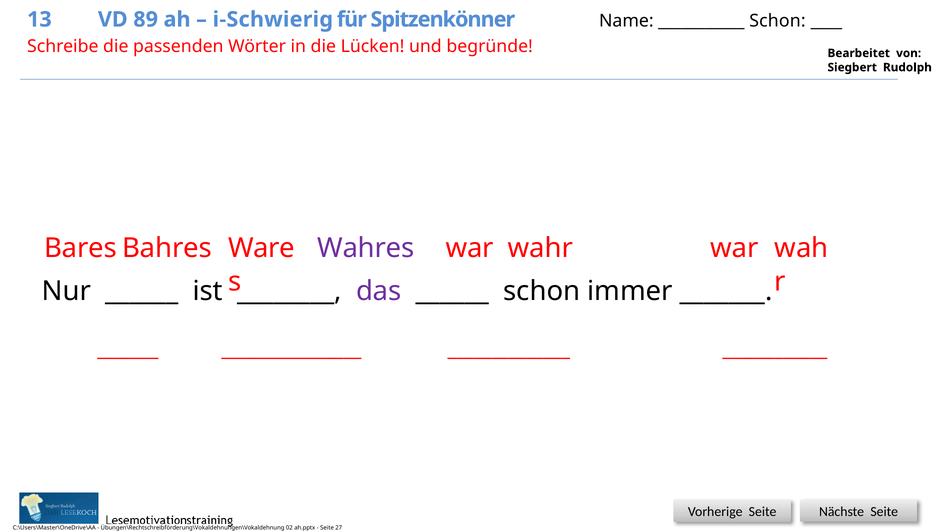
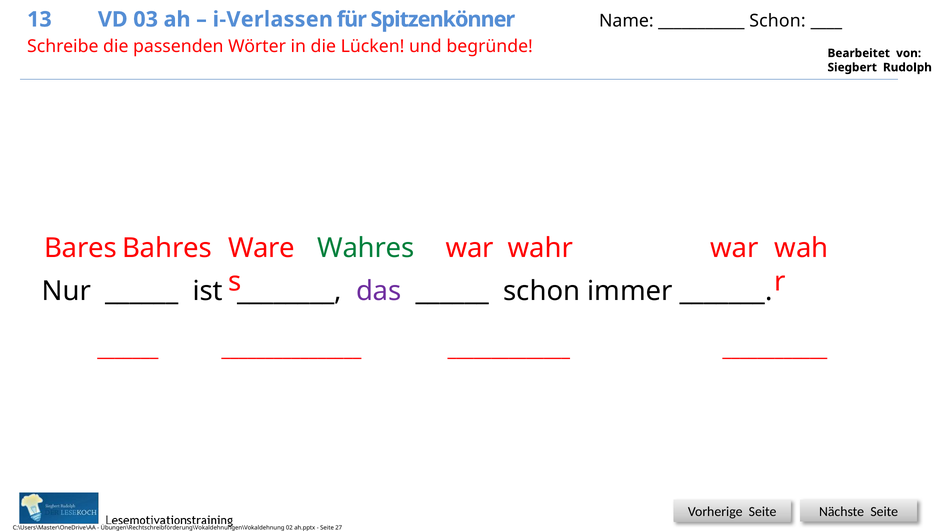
89: 89 -> 03
i-Schwierig: i-Schwierig -> i-Verlassen
Wahres colour: purple -> green
